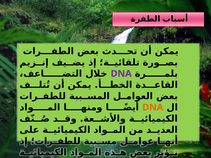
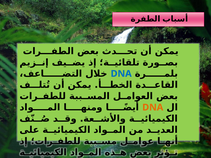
DNA at (121, 74) colour: purple -> blue
